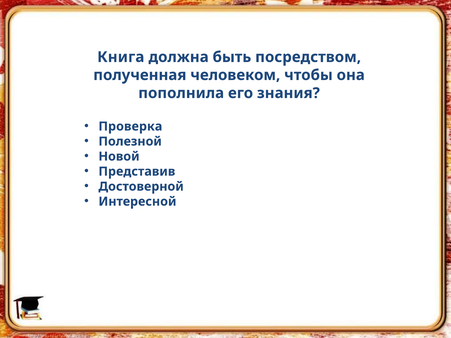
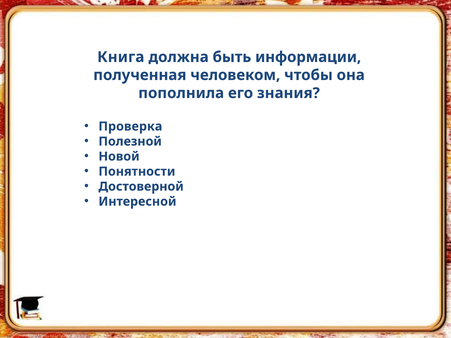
посредством: посредством -> информации
Представив: Представив -> Понятности
